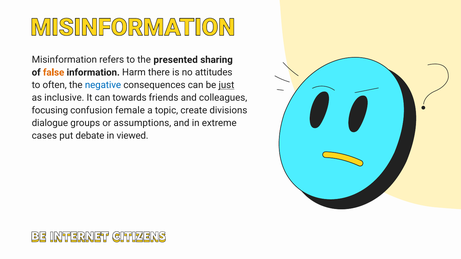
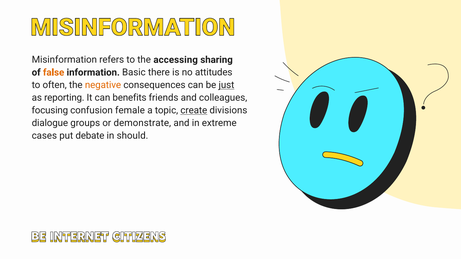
presented: presented -> accessing
Harm: Harm -> Basic
negative colour: blue -> orange
inclusive: inclusive -> reporting
towards: towards -> benefits
create underline: none -> present
assumptions: assumptions -> demonstrate
viewed: viewed -> should
